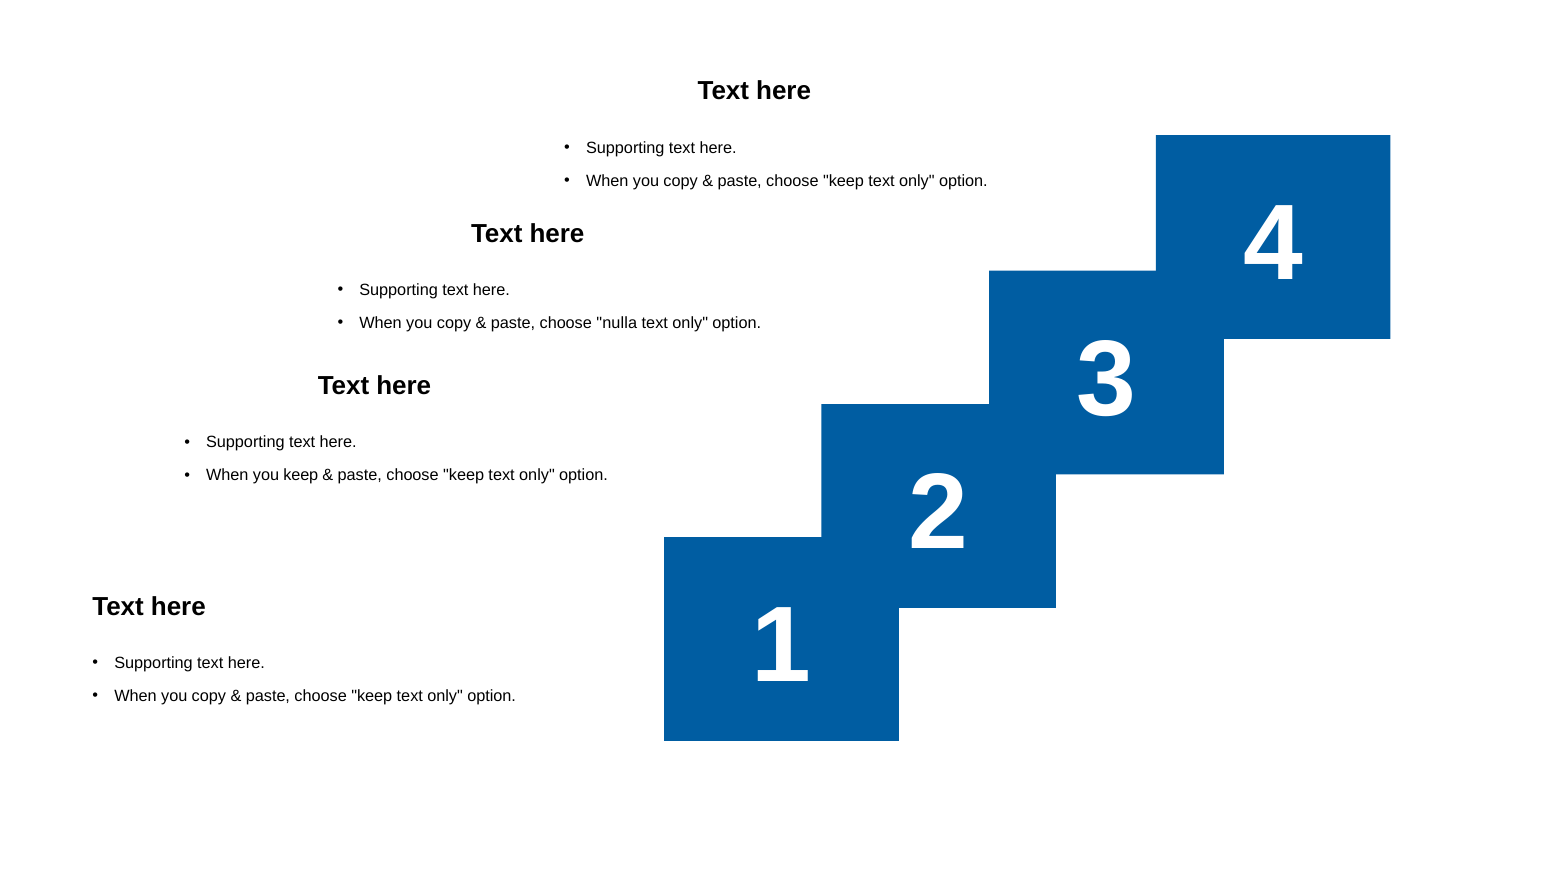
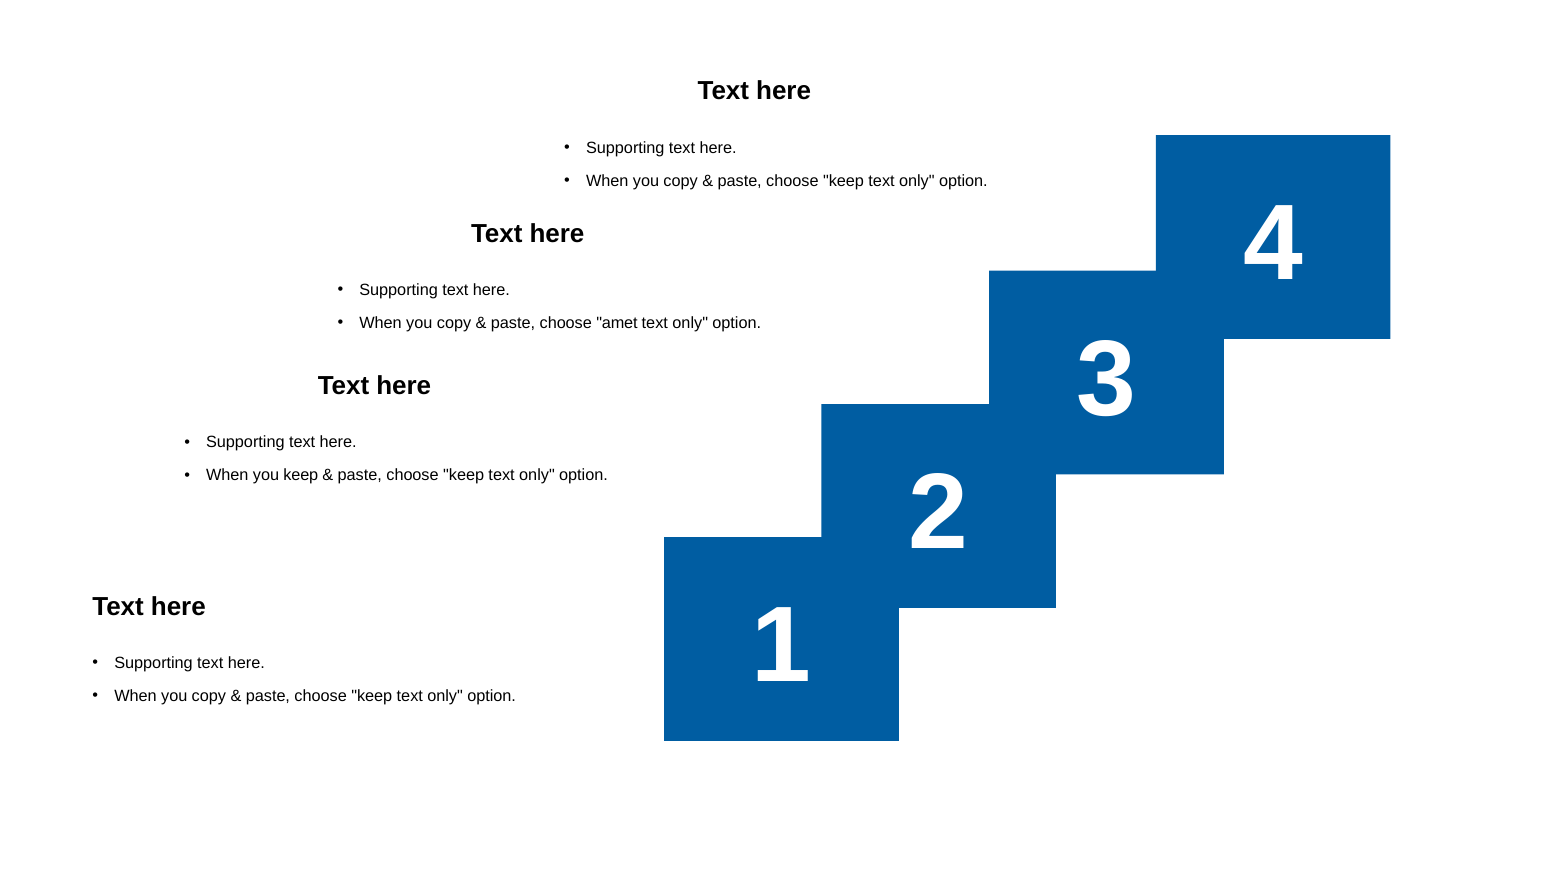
nulla: nulla -> amet
